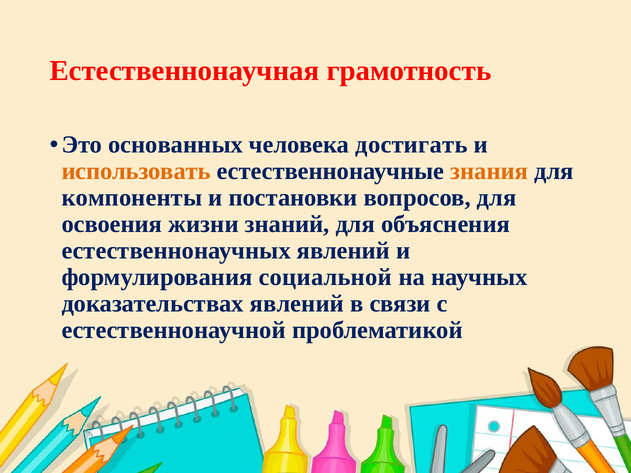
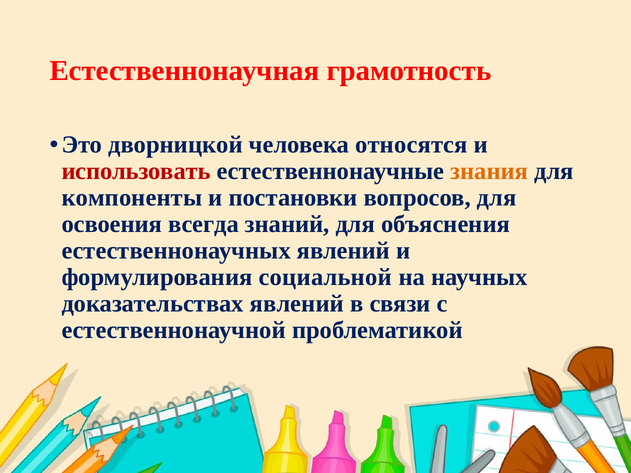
основанных: основанных -> дворницкой
достигать: достигать -> относятся
использовать colour: orange -> red
жизни: жизни -> всегда
